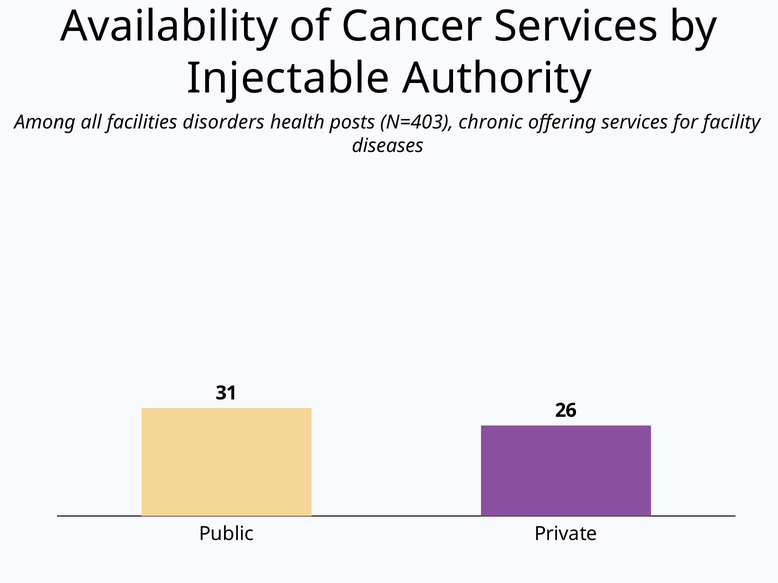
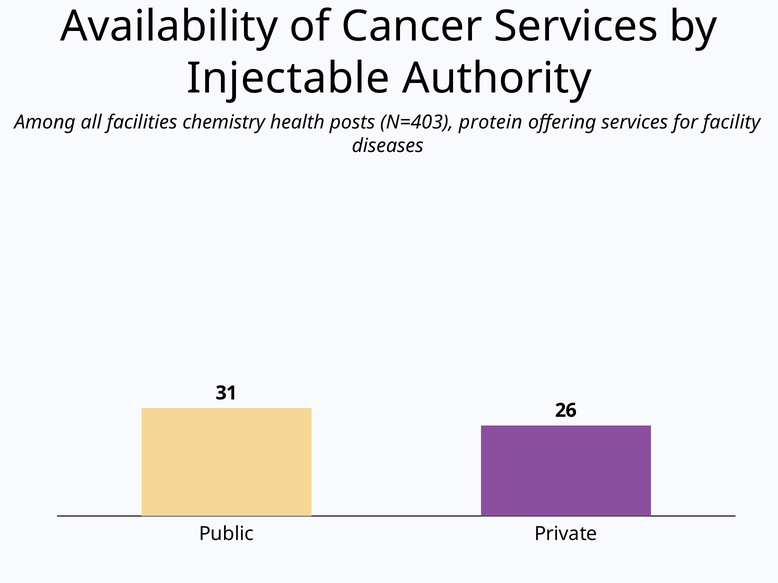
disorders: disorders -> chemistry
chronic: chronic -> protein
